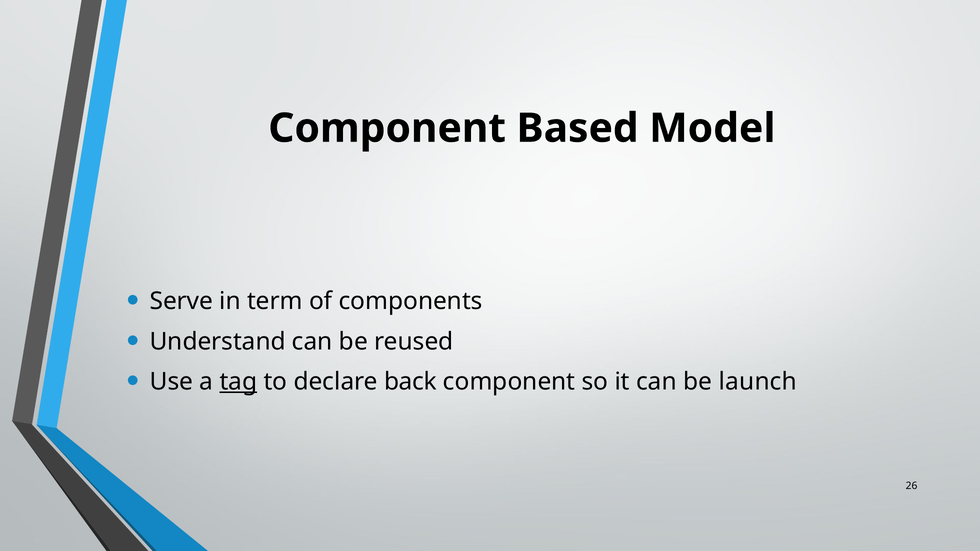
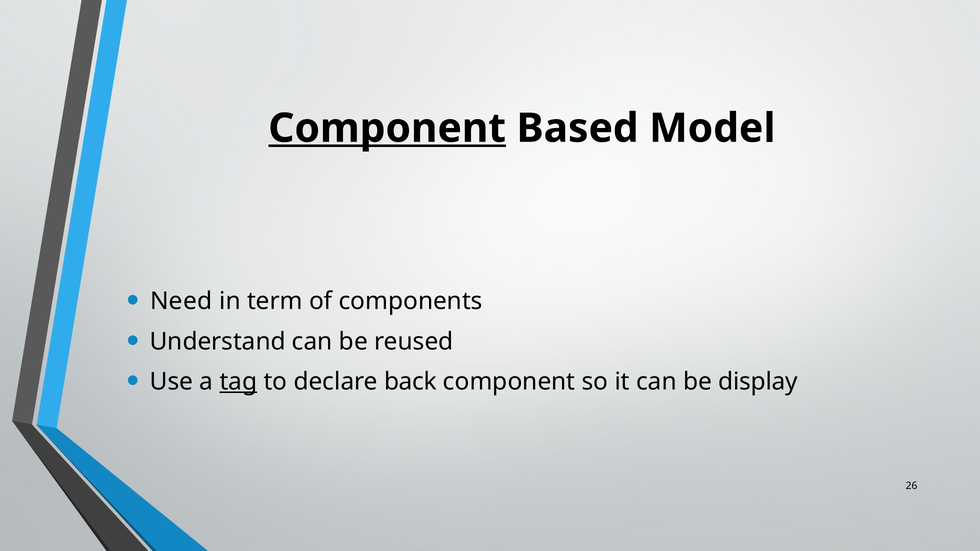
Component at (387, 128) underline: none -> present
Serve: Serve -> Need
launch: launch -> display
